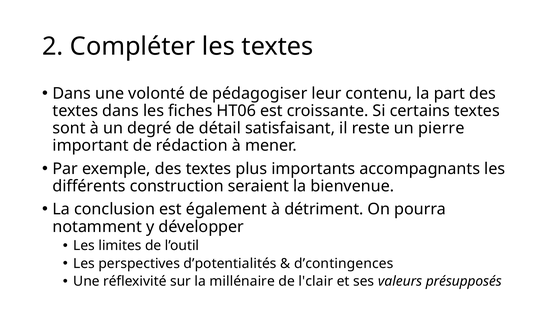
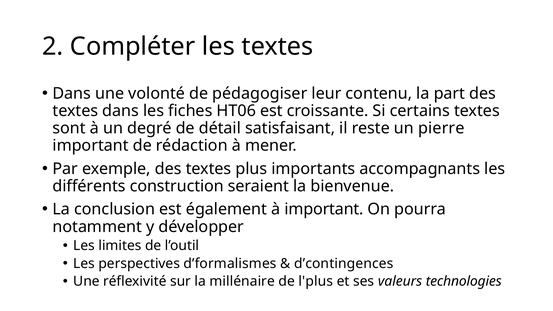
à détriment: détriment -> important
d’potentialités: d’potentialités -> d’formalismes
l'clair: l'clair -> l'plus
présupposés: présupposés -> technologies
